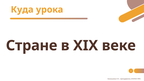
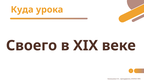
Стране: Стране -> Своего
